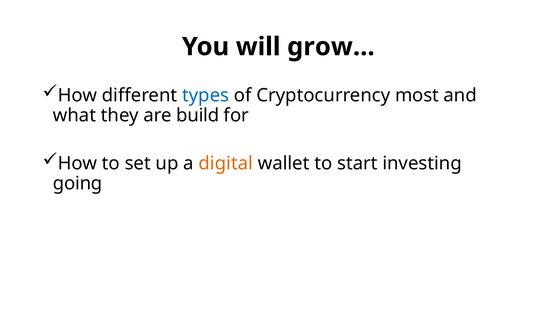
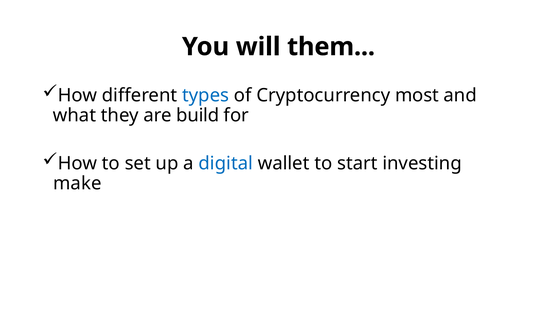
grow: grow -> them
digital colour: orange -> blue
going: going -> make
